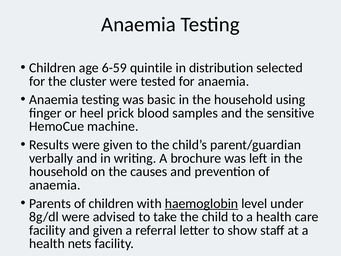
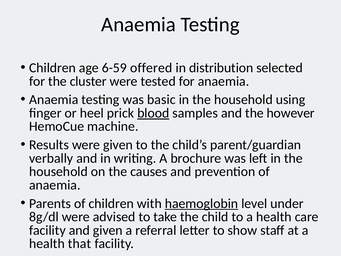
quintile: quintile -> offered
blood underline: none -> present
sensitive: sensitive -> however
nets: nets -> that
